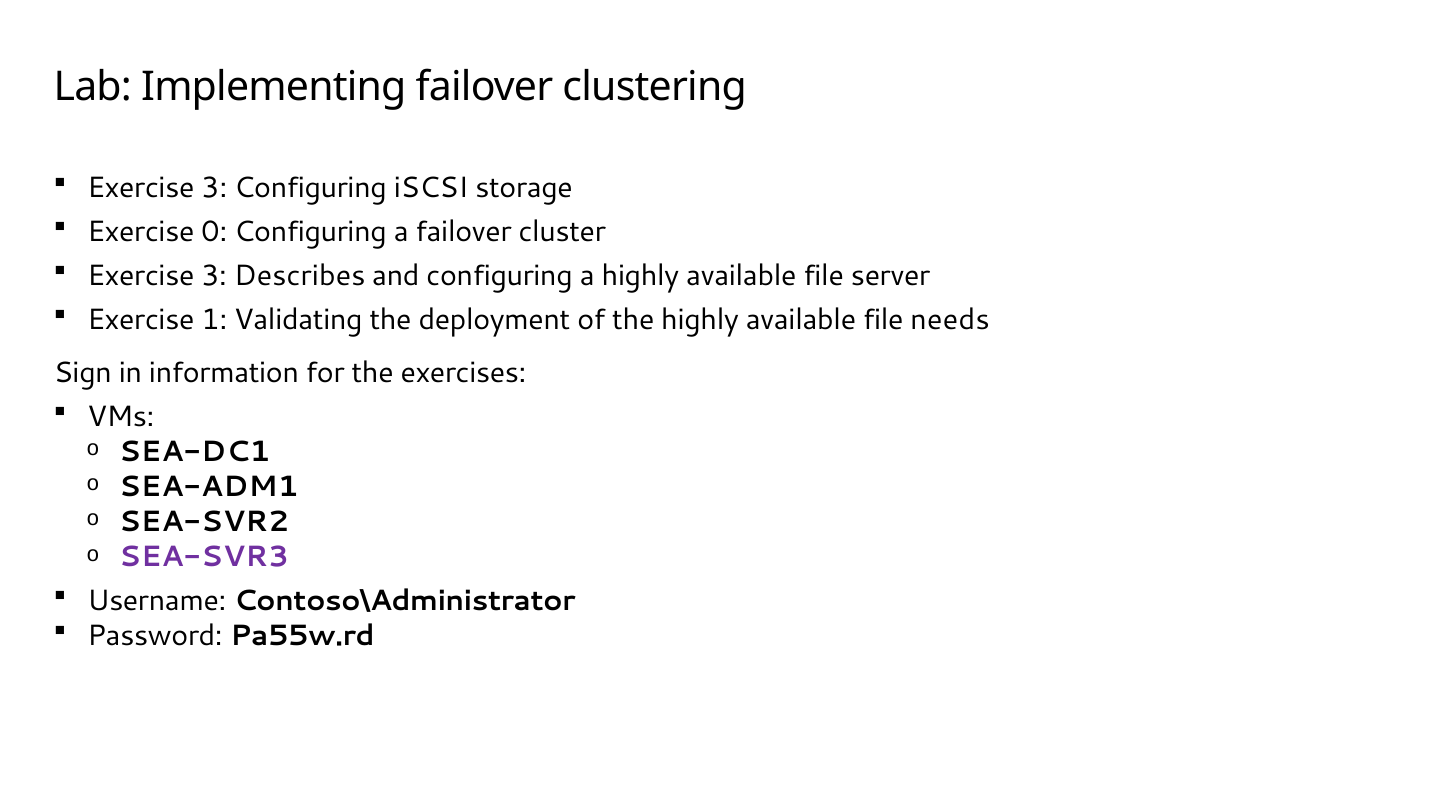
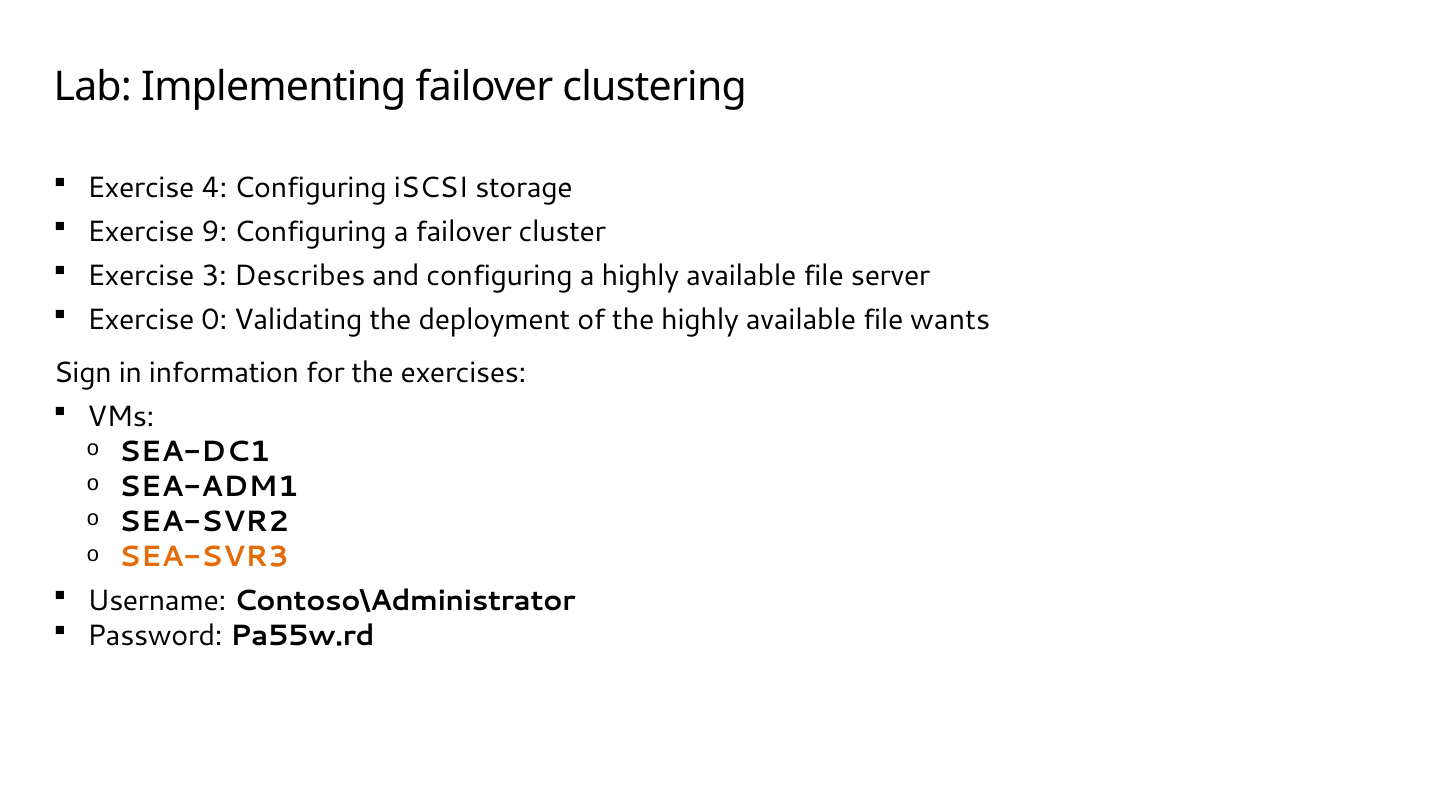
3 at (214, 188): 3 -> 4
0: 0 -> 9
1: 1 -> 0
needs: needs -> wants
SEA-SVR3 colour: purple -> orange
